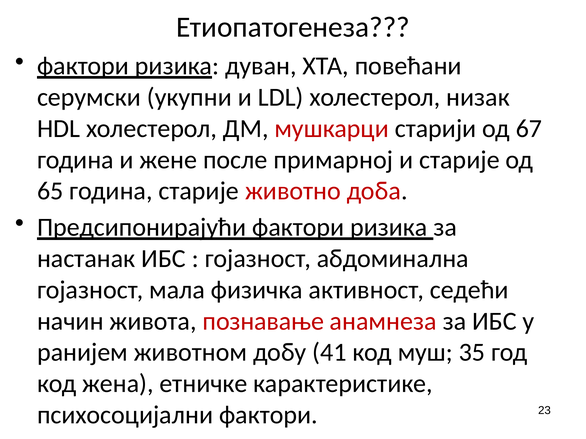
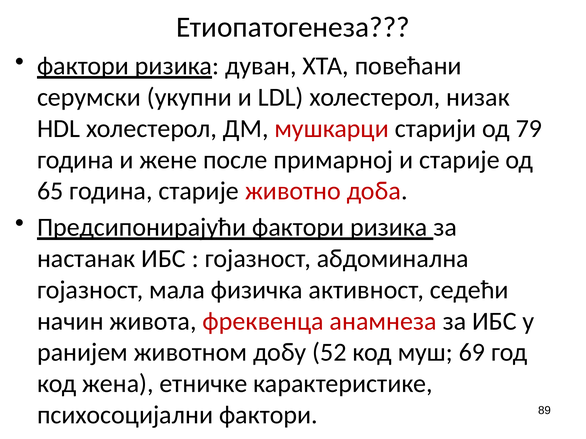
67: 67 -> 79
познавање: познавање -> фреквенца
41: 41 -> 52
35: 35 -> 69
23: 23 -> 89
